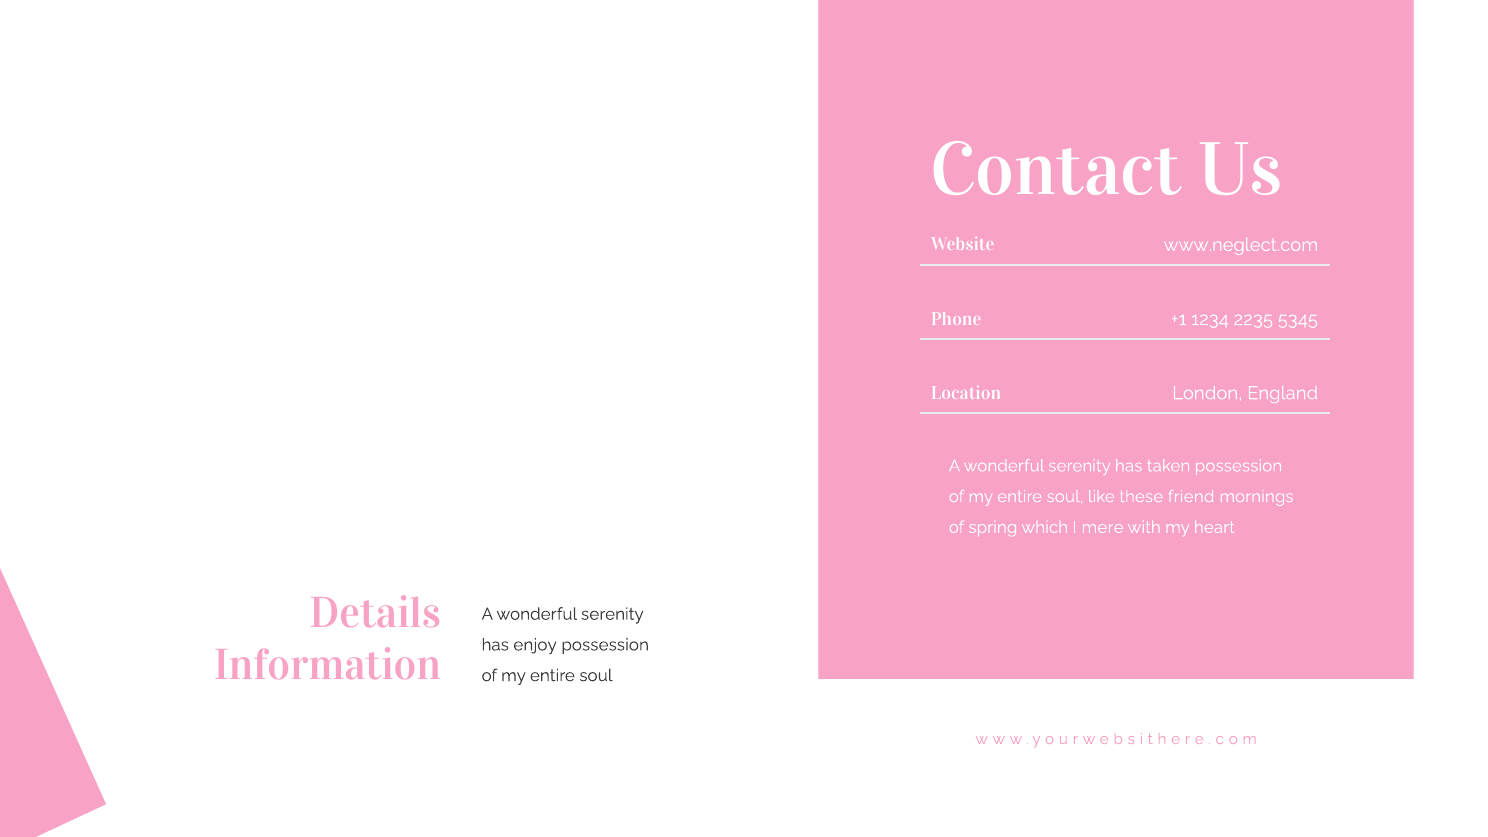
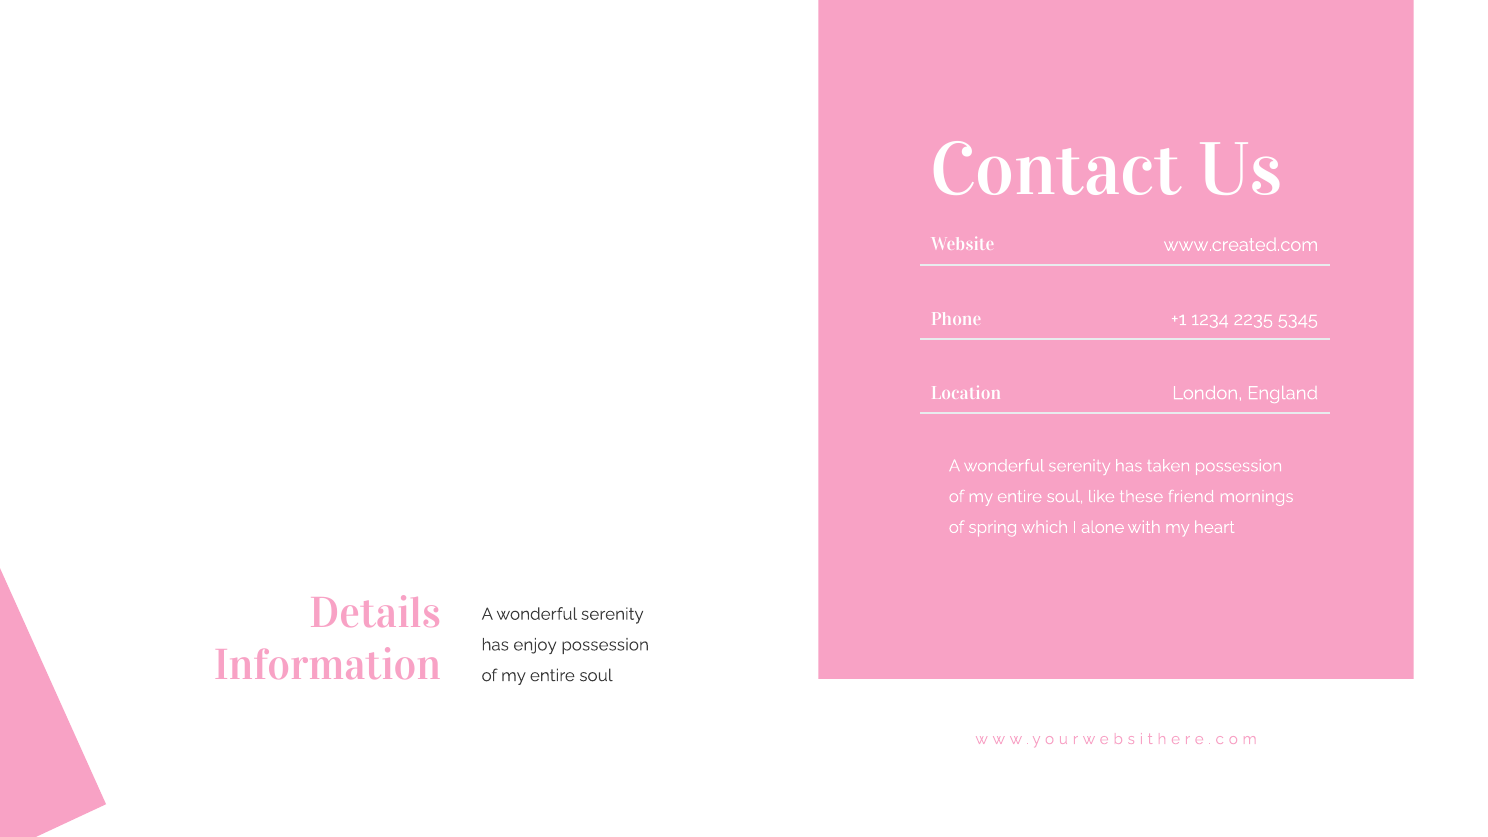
www.neglect.com: www.neglect.com -> www.created.com
mere: mere -> alone
